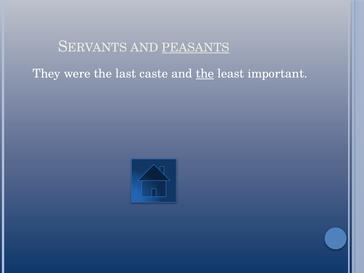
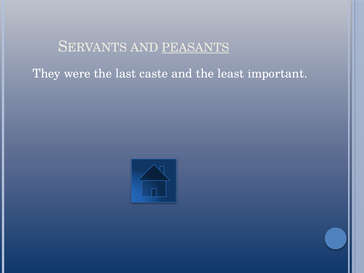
the at (205, 74) underline: present -> none
